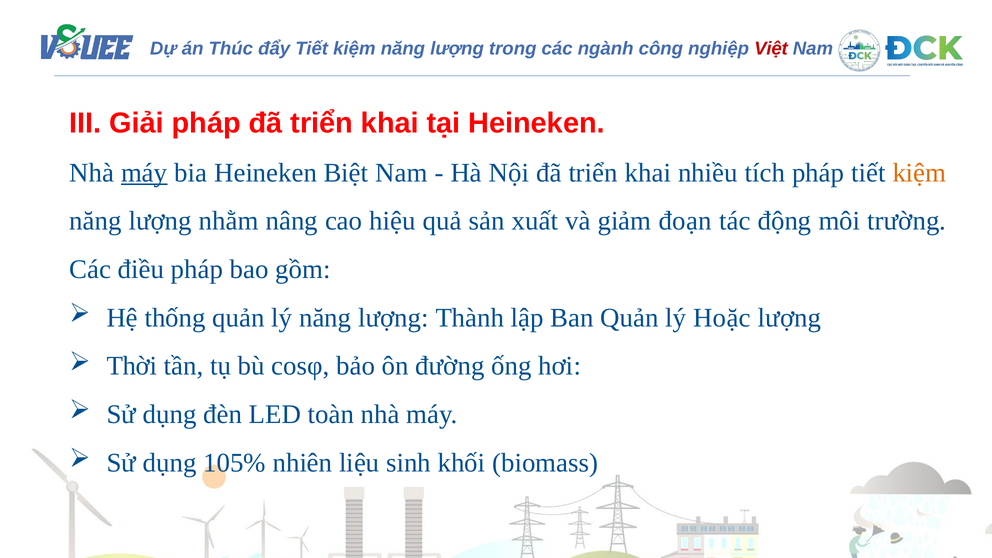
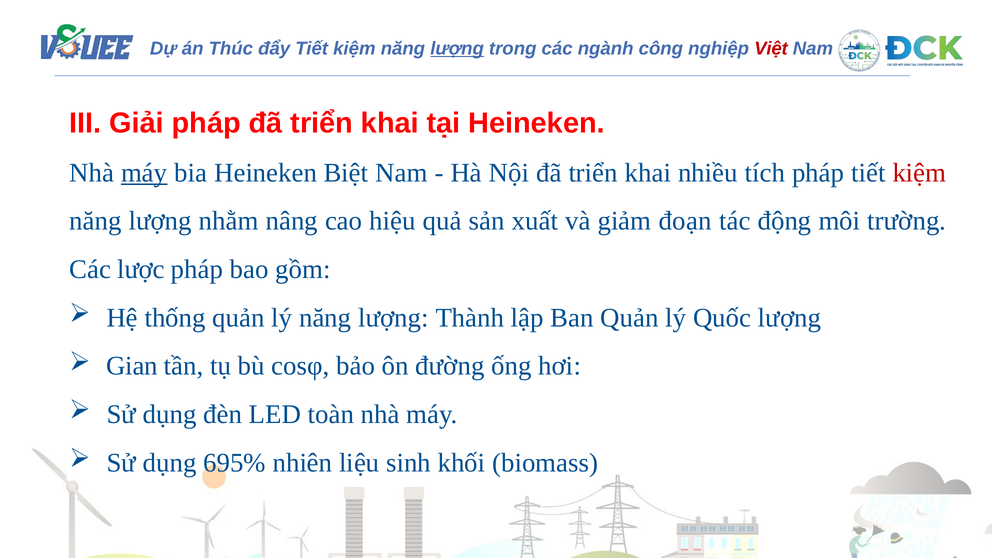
lượng at (457, 48) underline: none -> present
kiệm at (919, 173) colour: orange -> red
điều: điều -> lược
Hoặc: Hoặc -> Quốc
Thời: Thời -> Gian
105%: 105% -> 695%
